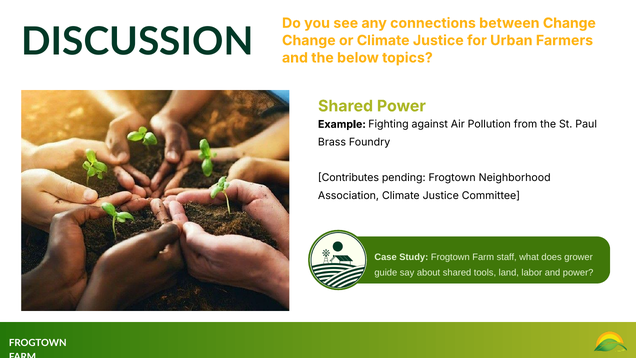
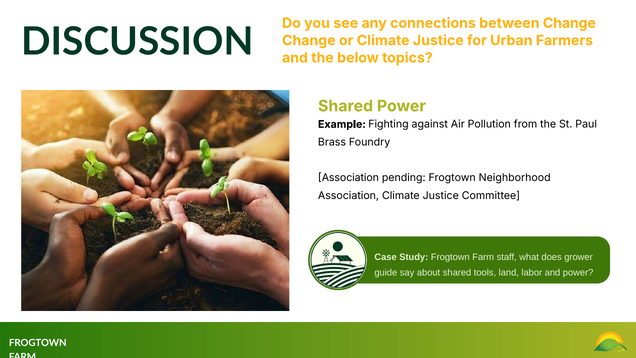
Contributes at (348, 178): Contributes -> Association
